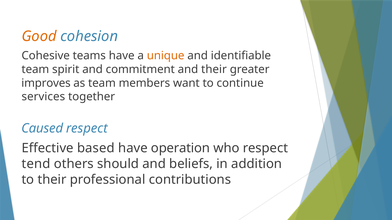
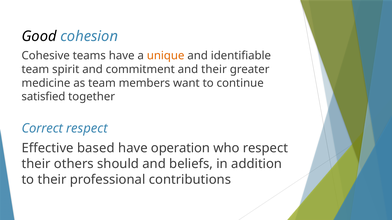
Good colour: orange -> black
improves: improves -> medicine
services: services -> satisfied
Caused: Caused -> Correct
tend at (36, 164): tend -> their
